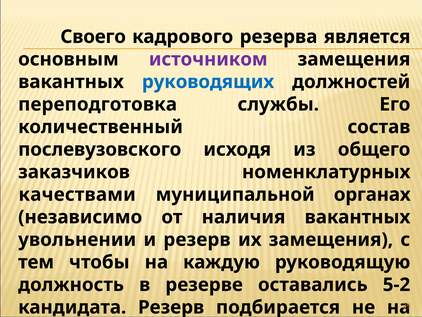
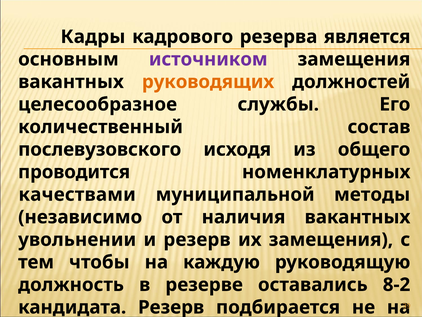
Своего: Своего -> Кадры
руководящих colour: blue -> orange
переподготовка: переподготовка -> целесообразное
заказчиков: заказчиков -> проводится
органах: органах -> методы
5-2: 5-2 -> 8-2
